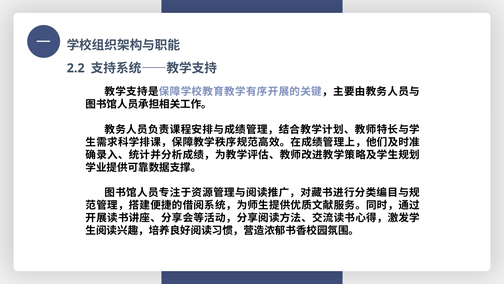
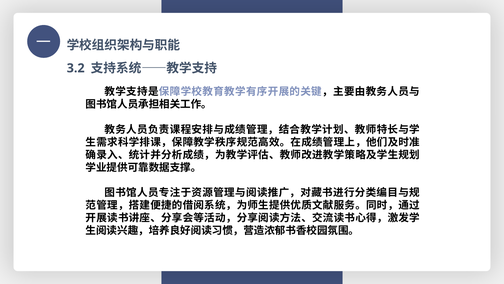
2.2: 2.2 -> 3.2
